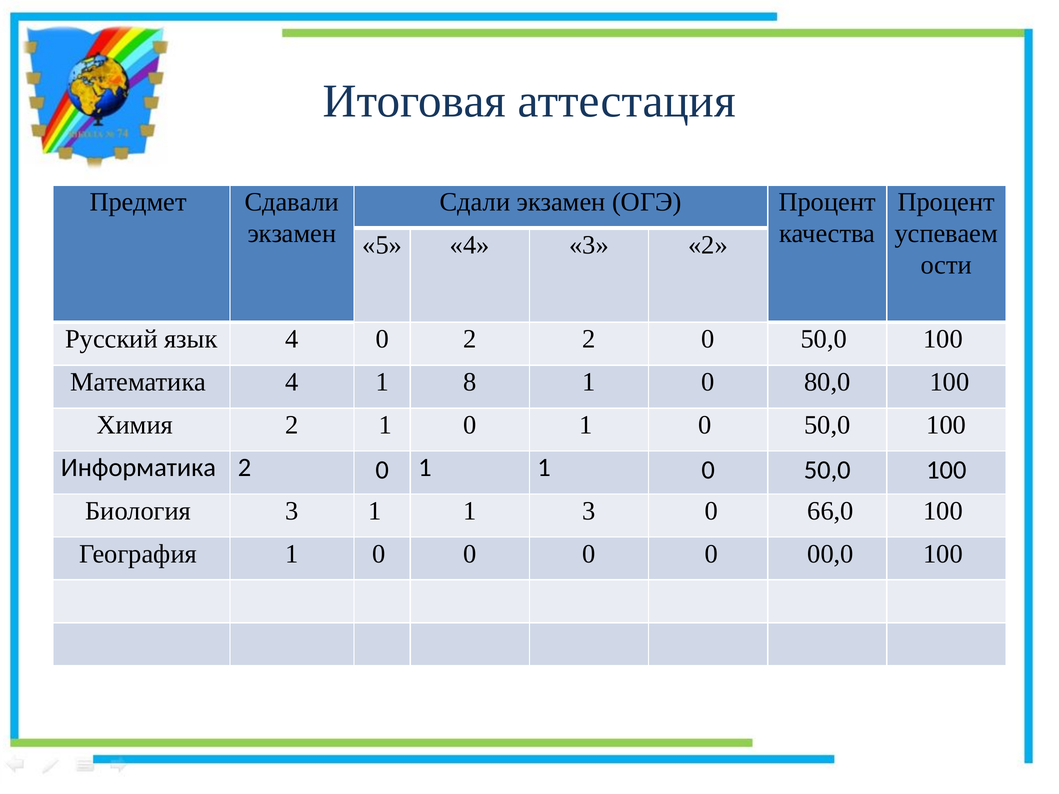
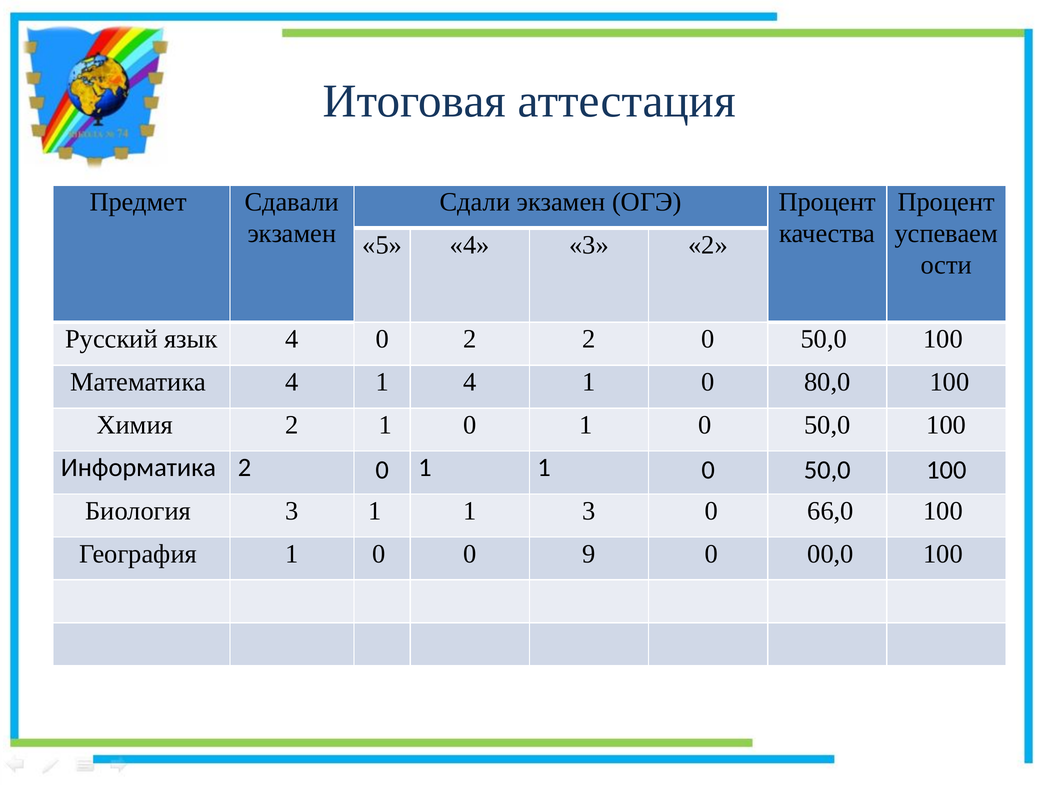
1 8: 8 -> 4
1 0 0 0: 0 -> 9
